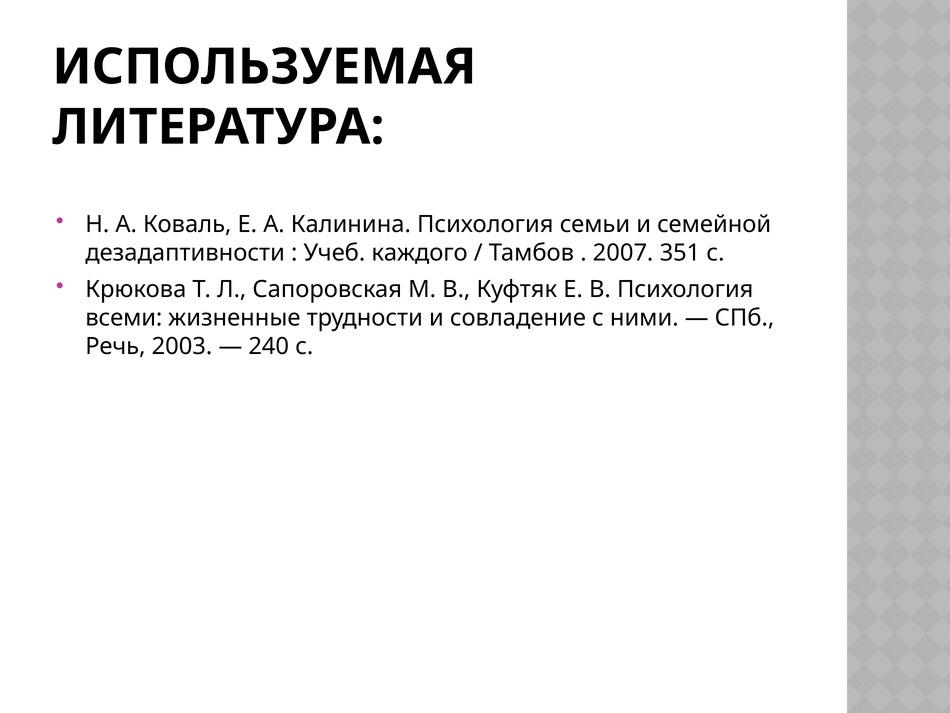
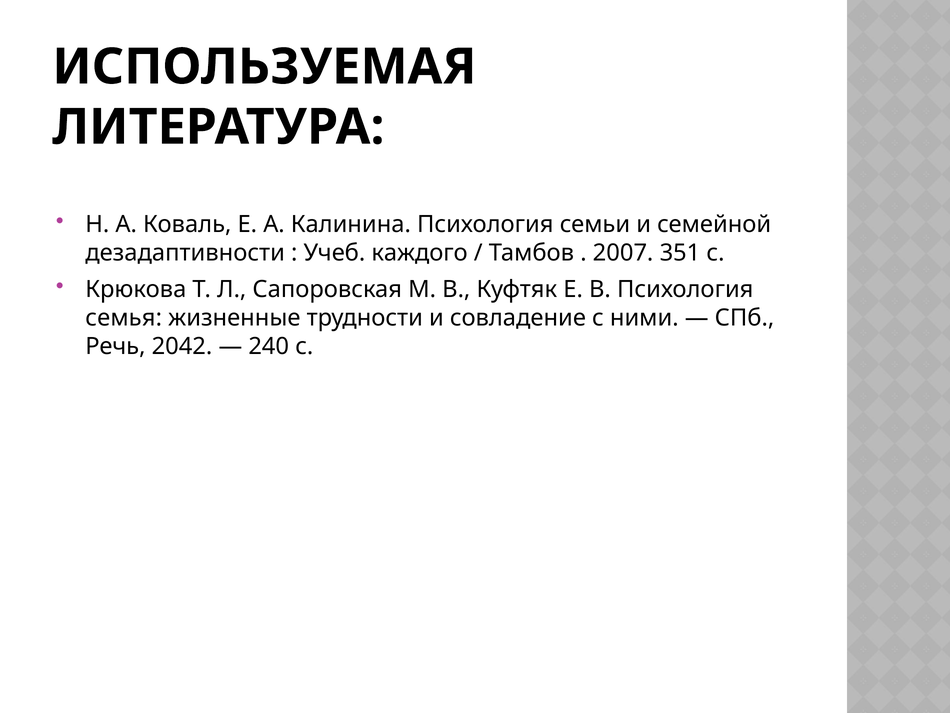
всеми: всеми -> семья
2003: 2003 -> 2042
